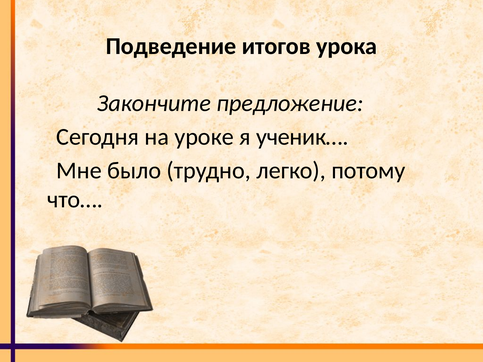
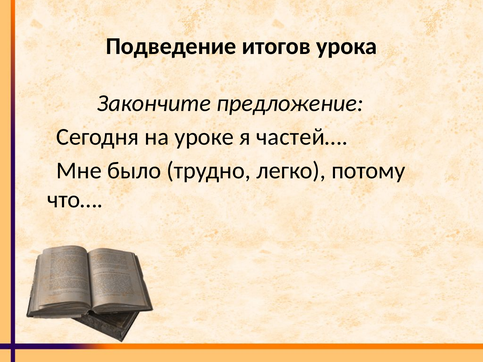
ученик…: ученик… -> частей…
